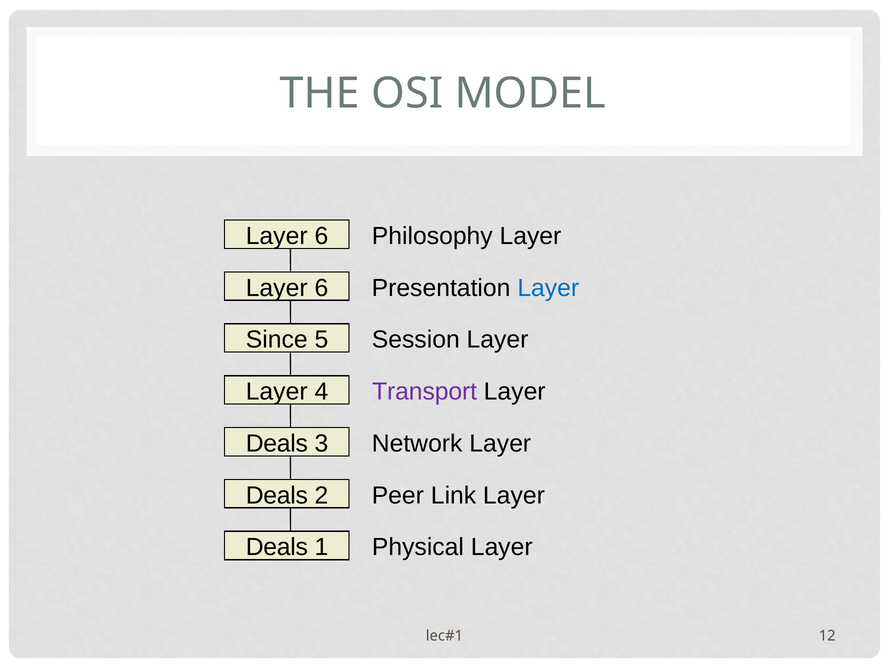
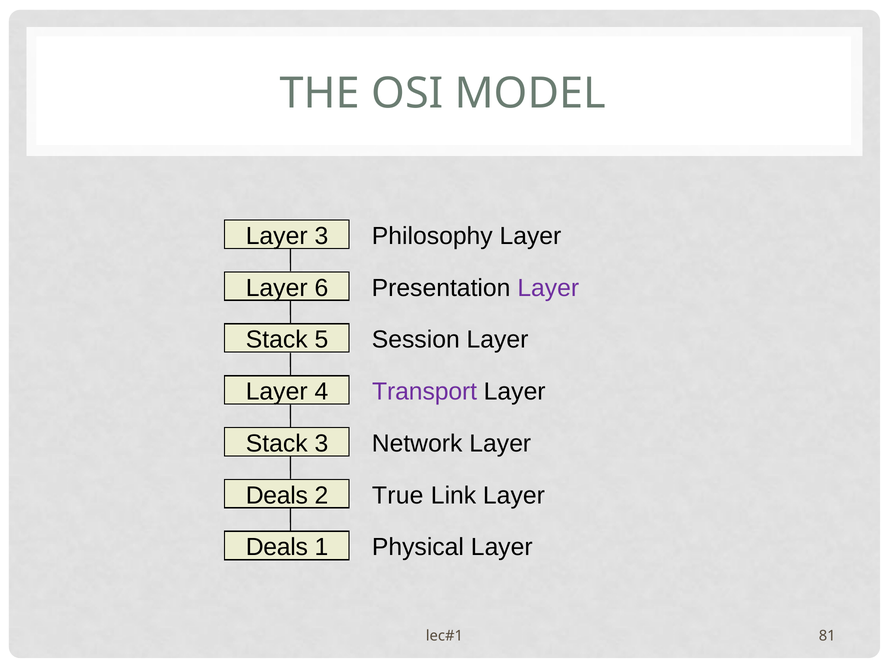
6 at (321, 236): 6 -> 3
Layer at (548, 288) colour: blue -> purple
Since at (277, 340): Since -> Stack
Deals at (277, 443): Deals -> Stack
Peer: Peer -> True
12: 12 -> 81
